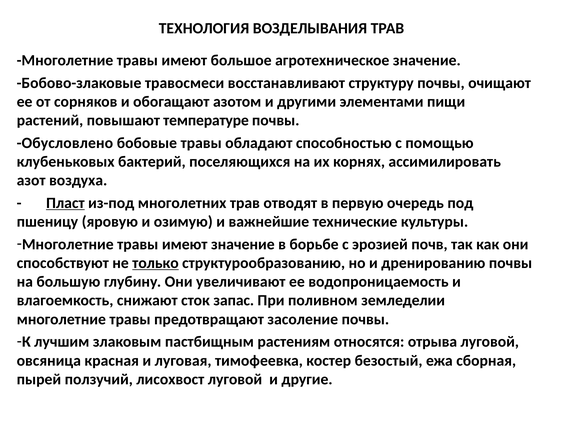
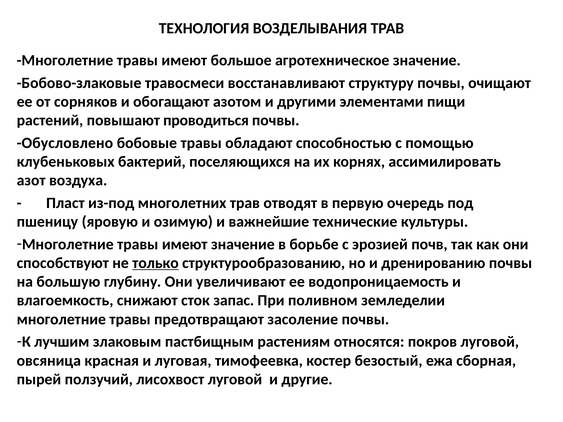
температуре: температуре -> проводиться
Пласт underline: present -> none
отрыва: отрыва -> покров
